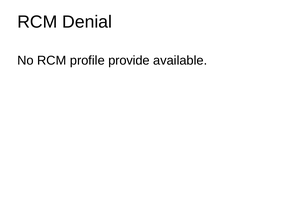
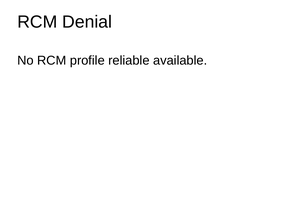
provide: provide -> reliable
